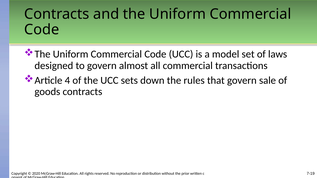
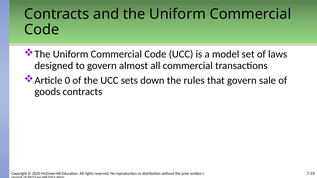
4: 4 -> 0
